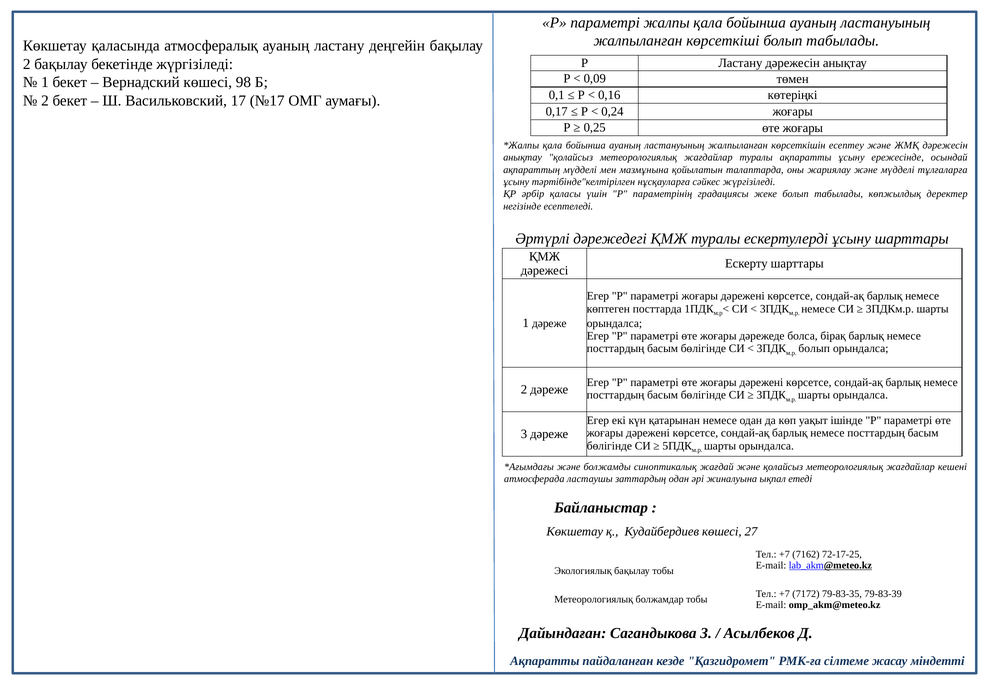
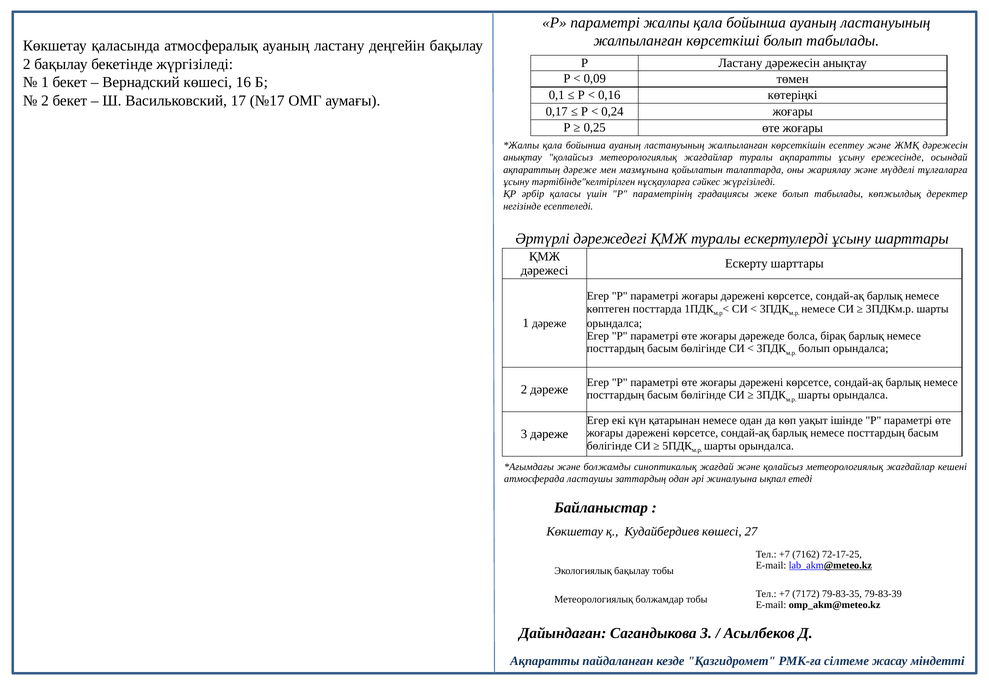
98: 98 -> 16
ақпараттың мүдделі: мүдделі -> дәреже
